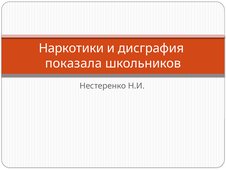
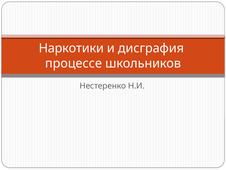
показала: показала -> процессе
